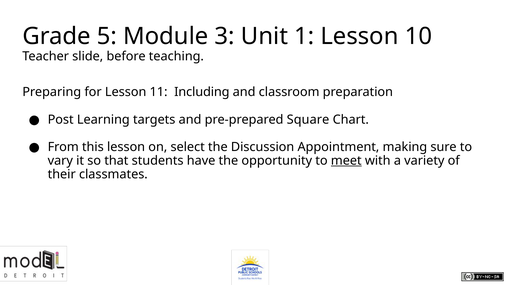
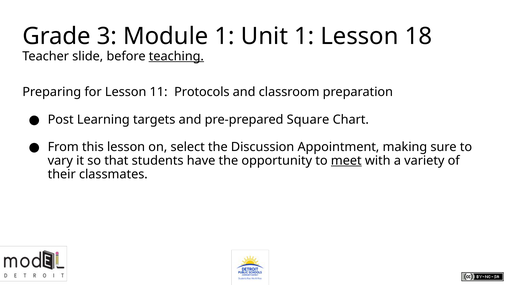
5: 5 -> 3
Module 3: 3 -> 1
10: 10 -> 18
teaching underline: none -> present
Including: Including -> Protocols
